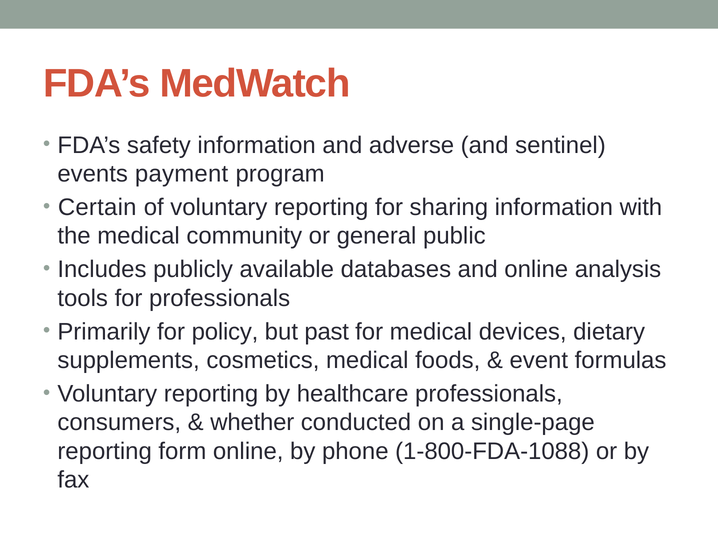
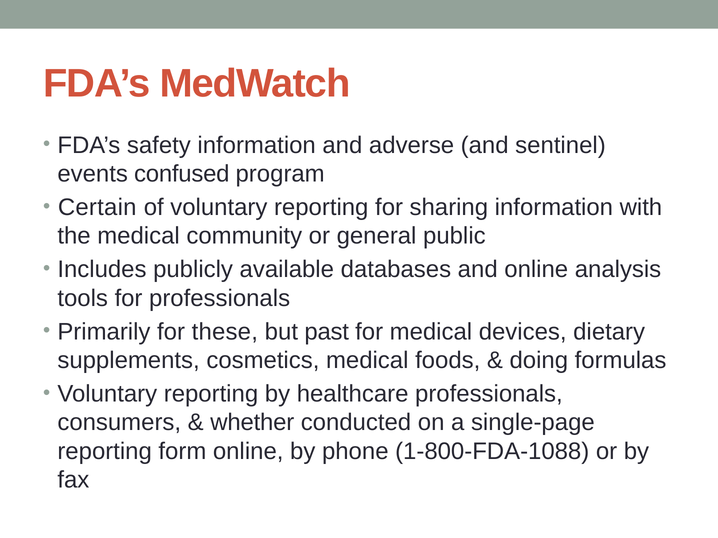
payment: payment -> confused
policy: policy -> these
event: event -> doing
